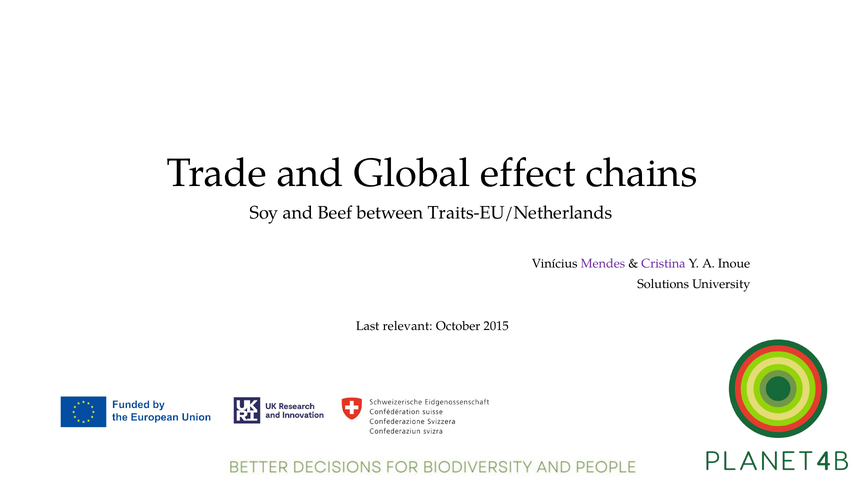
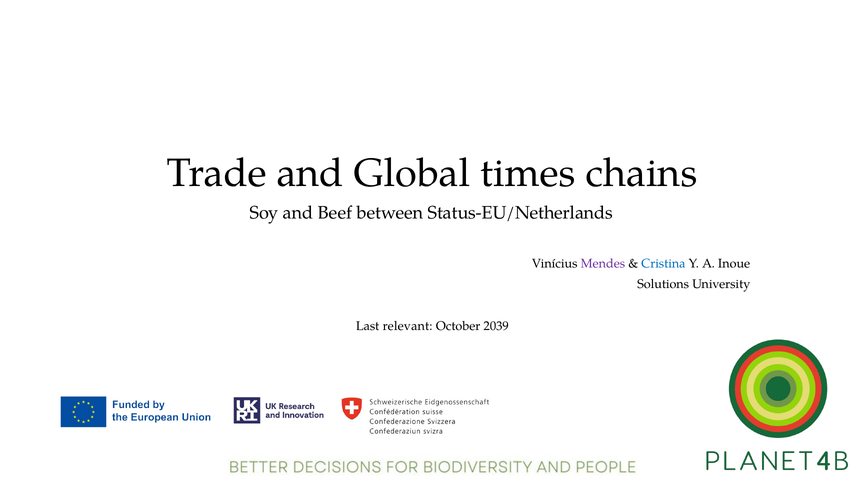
effect: effect -> times
Traits-EU/Netherlands: Traits-EU/Netherlands -> Status-EU/Netherlands
Cristina colour: purple -> blue
2015: 2015 -> 2039
